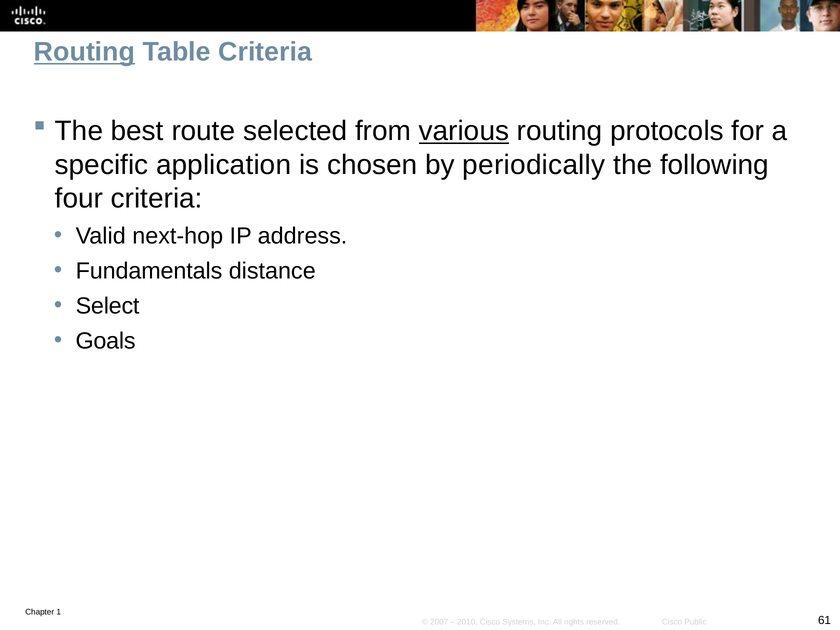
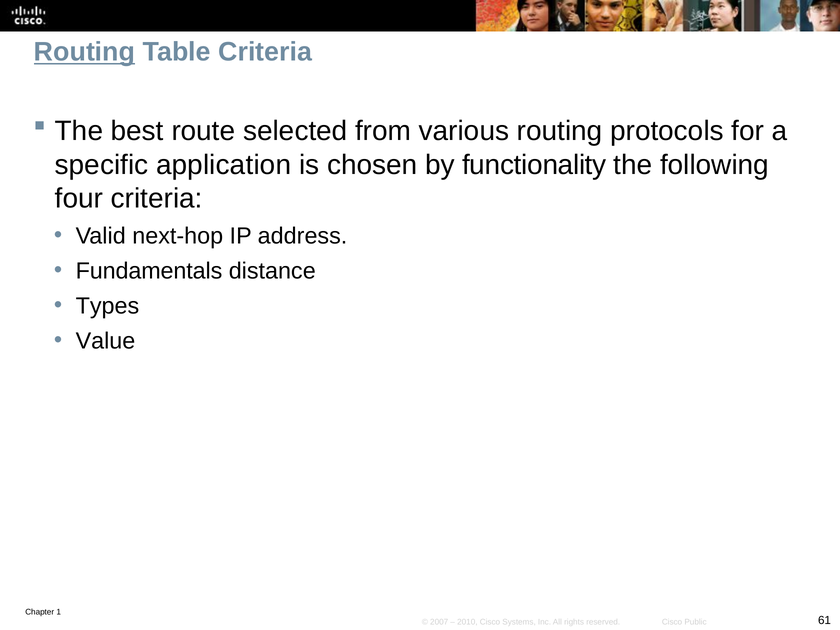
various underline: present -> none
periodically: periodically -> functionality
Select: Select -> Types
Goals: Goals -> Value
